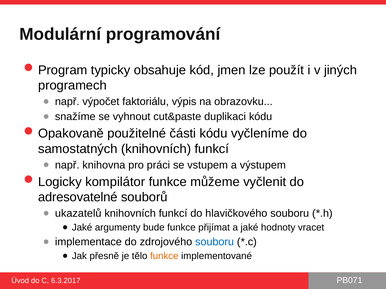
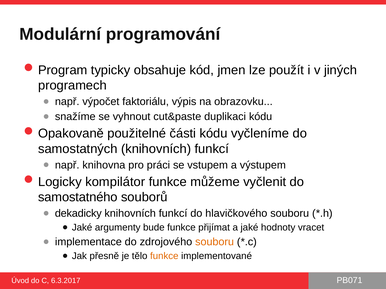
adresovatelné: adresovatelné -> samostatného
ukazatelů: ukazatelů -> dekadicky
souboru at (215, 242) colour: blue -> orange
